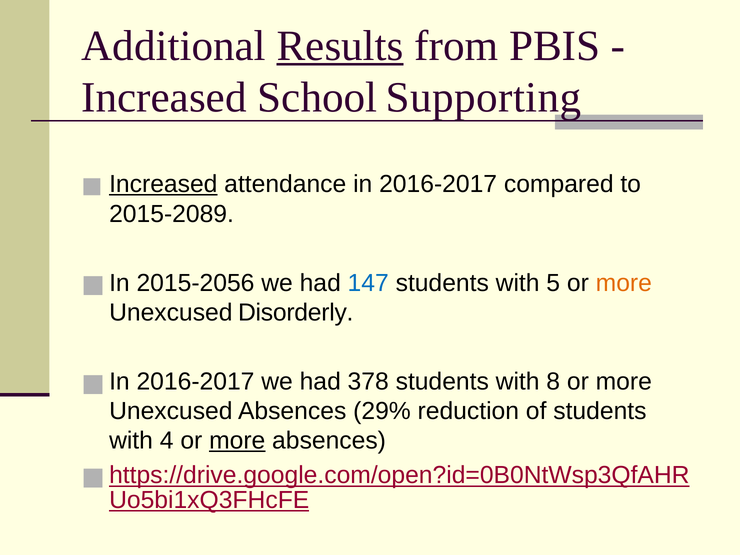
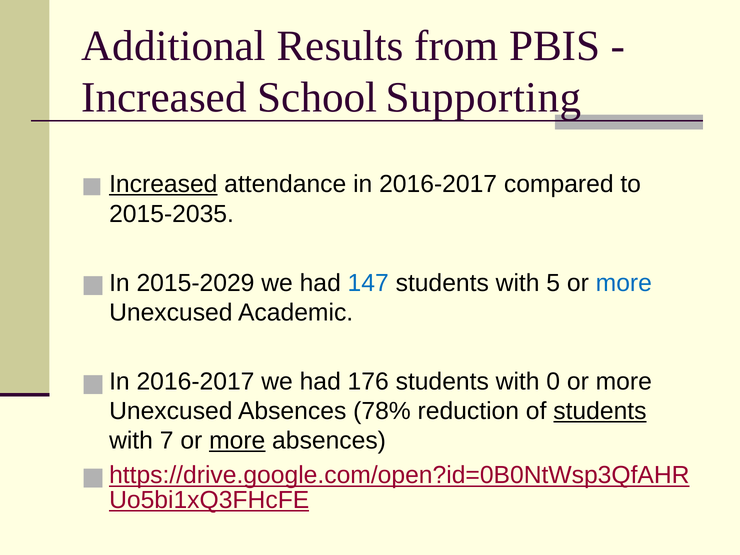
Results underline: present -> none
2015-2089: 2015-2089 -> 2015-2035
2015-2056: 2015-2056 -> 2015-2029
more at (624, 283) colour: orange -> blue
Disorderly: Disorderly -> Academic
378: 378 -> 176
8: 8 -> 0
29%: 29% -> 78%
students at (600, 411) underline: none -> present
4: 4 -> 7
